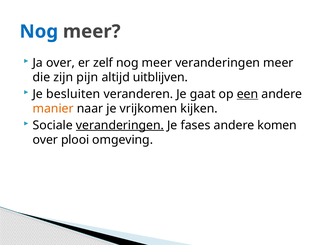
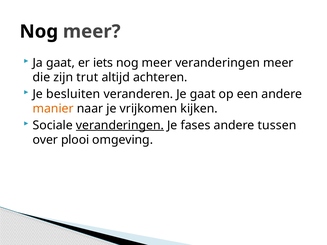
Nog at (39, 32) colour: blue -> black
Ja over: over -> gaat
zelf: zelf -> iets
pijn: pijn -> trut
uitblijven: uitblijven -> achteren
een underline: present -> none
komen: komen -> tussen
